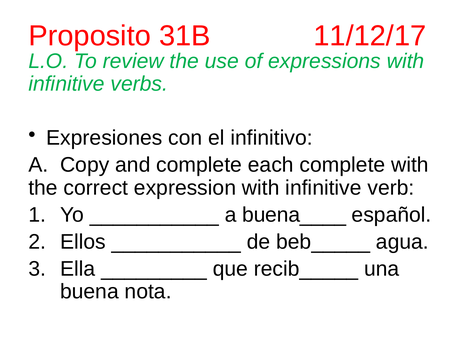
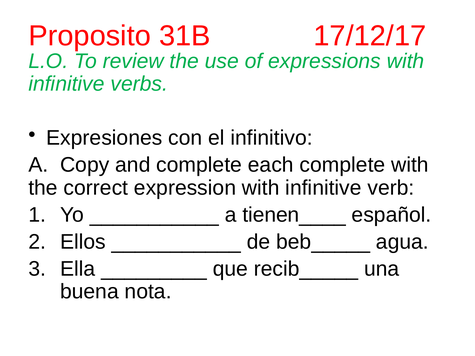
11/12/17: 11/12/17 -> 17/12/17
buena____: buena____ -> tienen____
